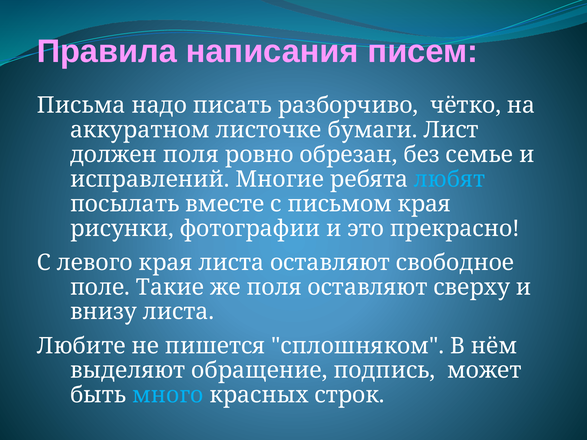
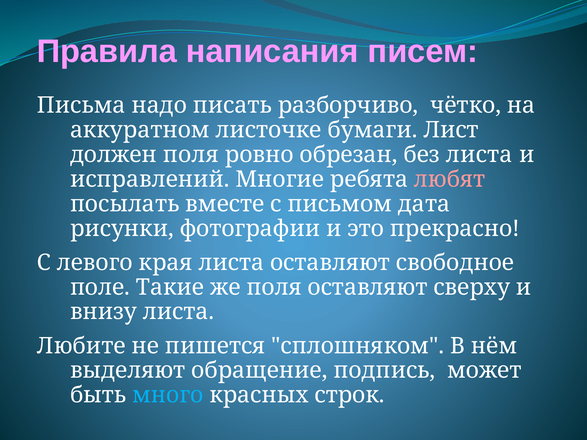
без семье: семье -> листа
любят colour: light blue -> pink
письмом края: края -> дата
